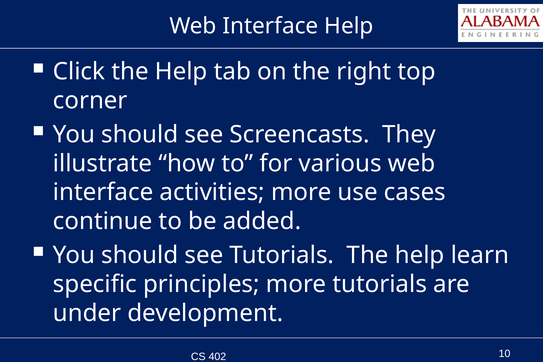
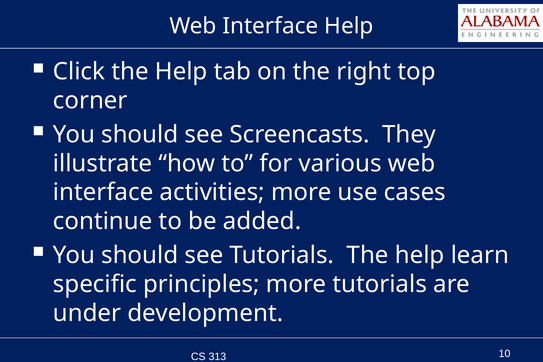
402: 402 -> 313
